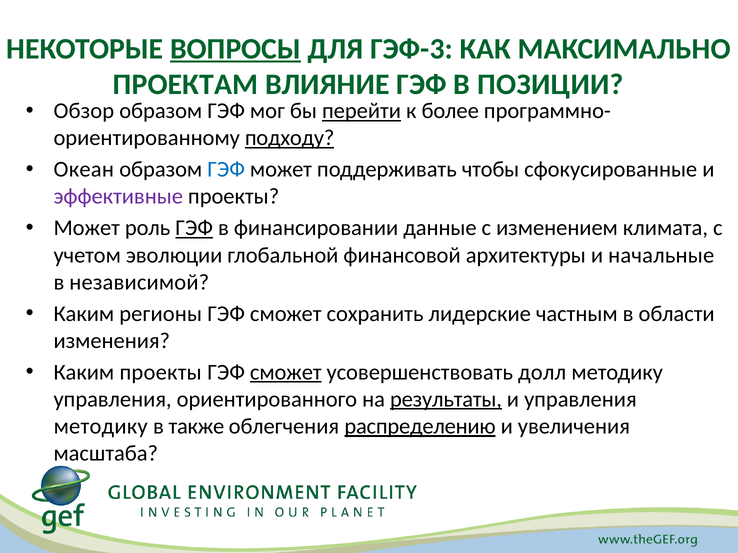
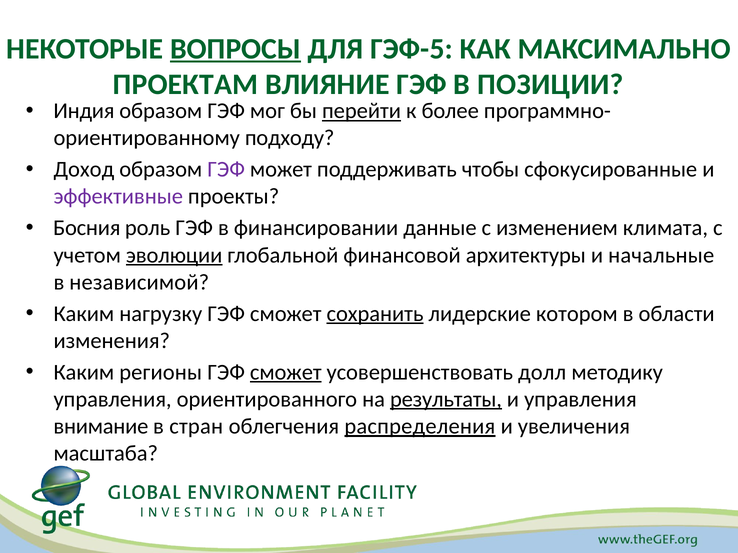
ГЭФ-3: ГЭФ-3 -> ГЭФ-5
Обзор: Обзор -> Индия
подходу underline: present -> none
Океан: Океан -> Доход
ГЭФ at (226, 170) colour: blue -> purple
Может at (87, 228): Может -> Босния
ГЭФ at (194, 228) underline: present -> none
эволюции underline: none -> present
регионы: регионы -> нагрузку
сохранить underline: none -> present
частным: частным -> котором
Каким проекты: проекты -> регионы
методику at (101, 427): методику -> внимание
также: также -> стран
распределению: распределению -> распределения
